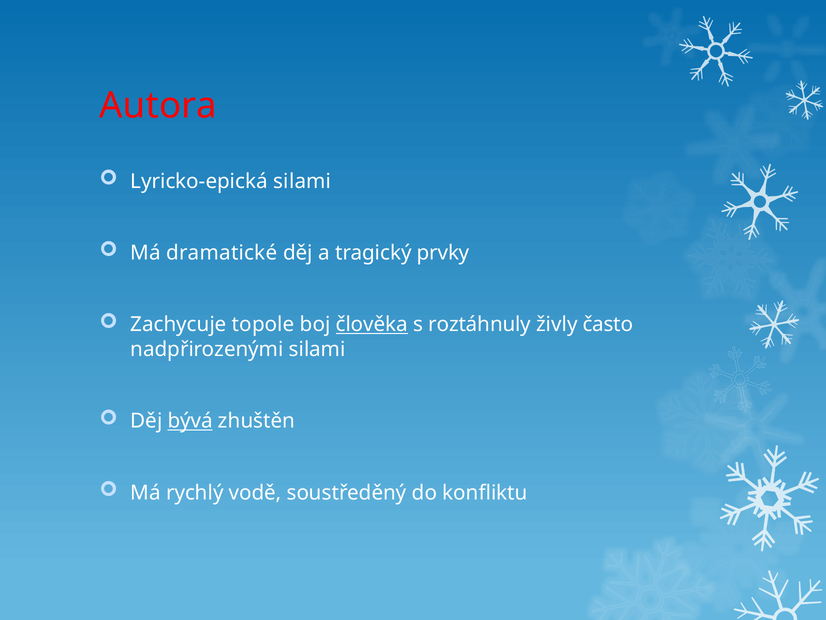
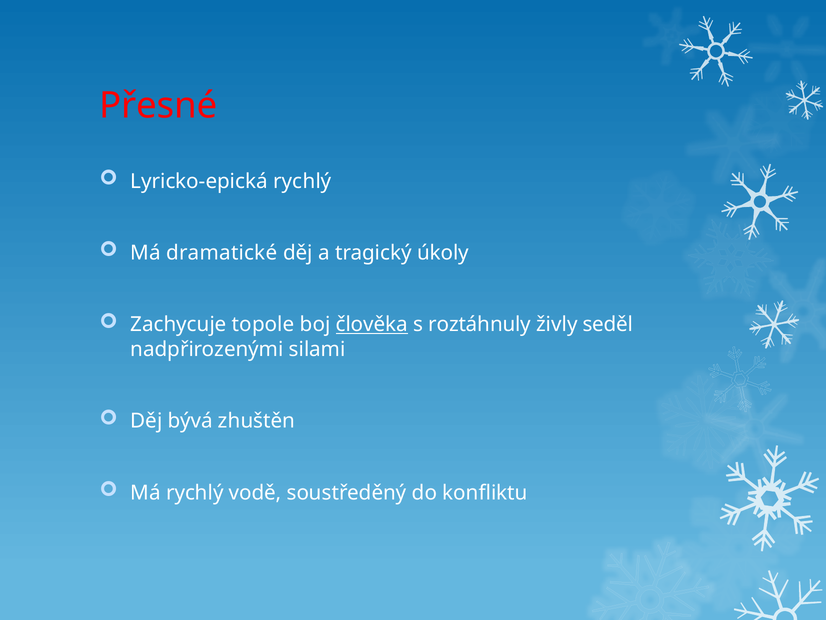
Autora: Autora -> Přesné
Lyricko-epická silami: silami -> rychlý
prvky: prvky -> úkoly
často: často -> seděl
bývá underline: present -> none
